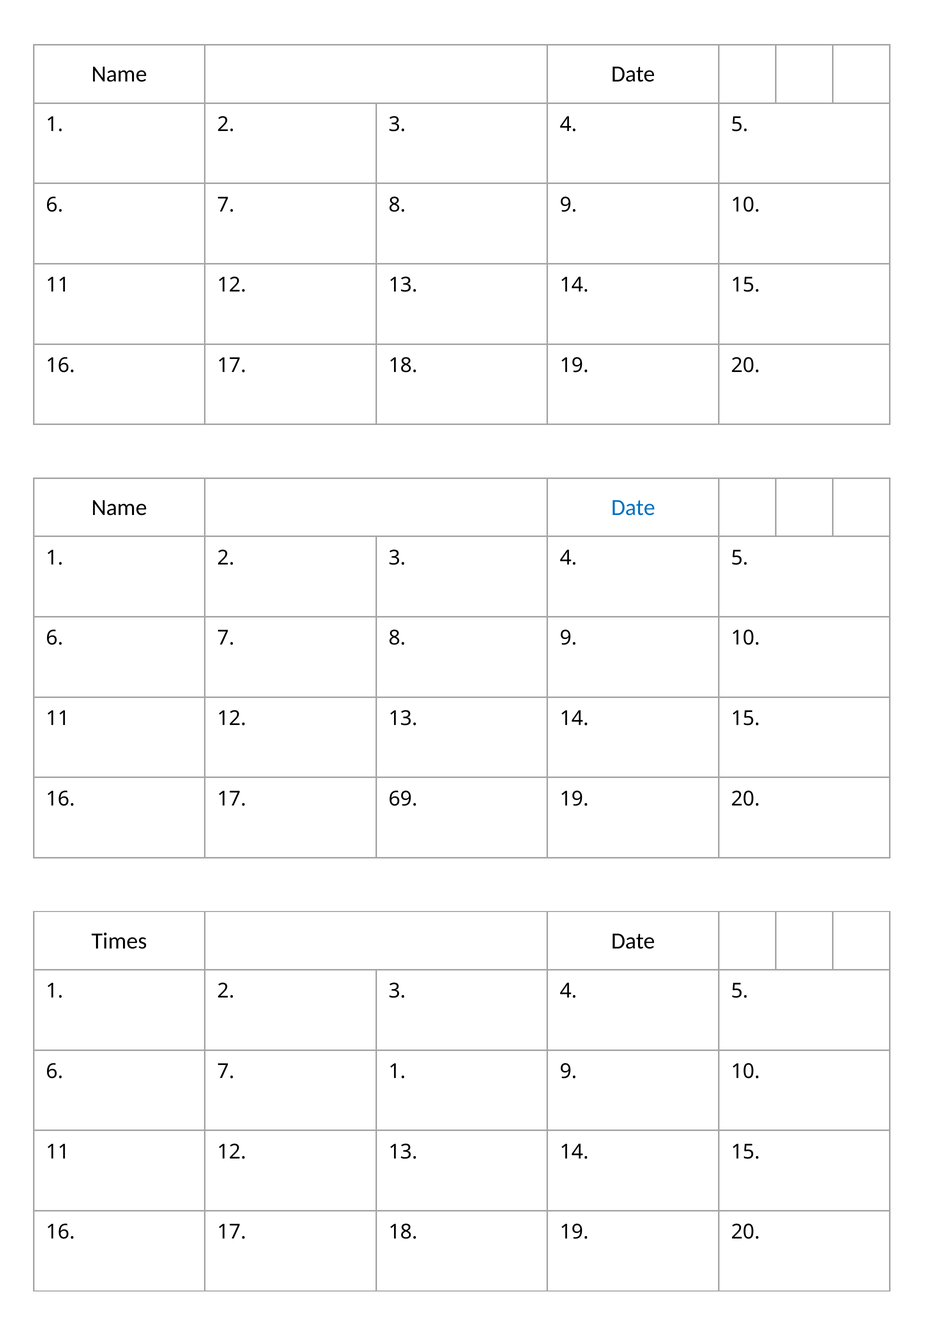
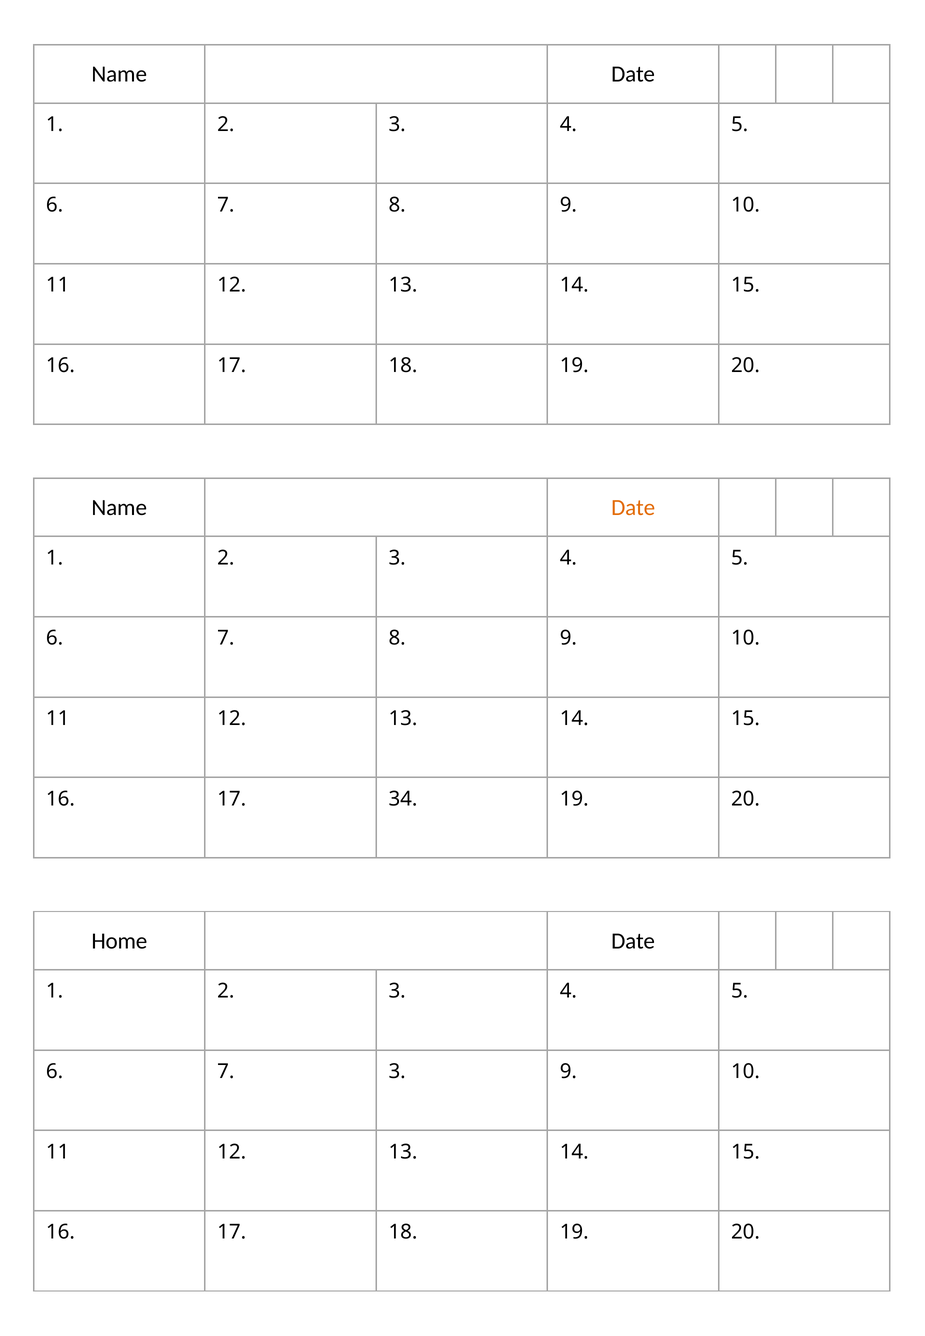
Date at (633, 508) colour: blue -> orange
69: 69 -> 34
Times: Times -> Home
7 1: 1 -> 3
